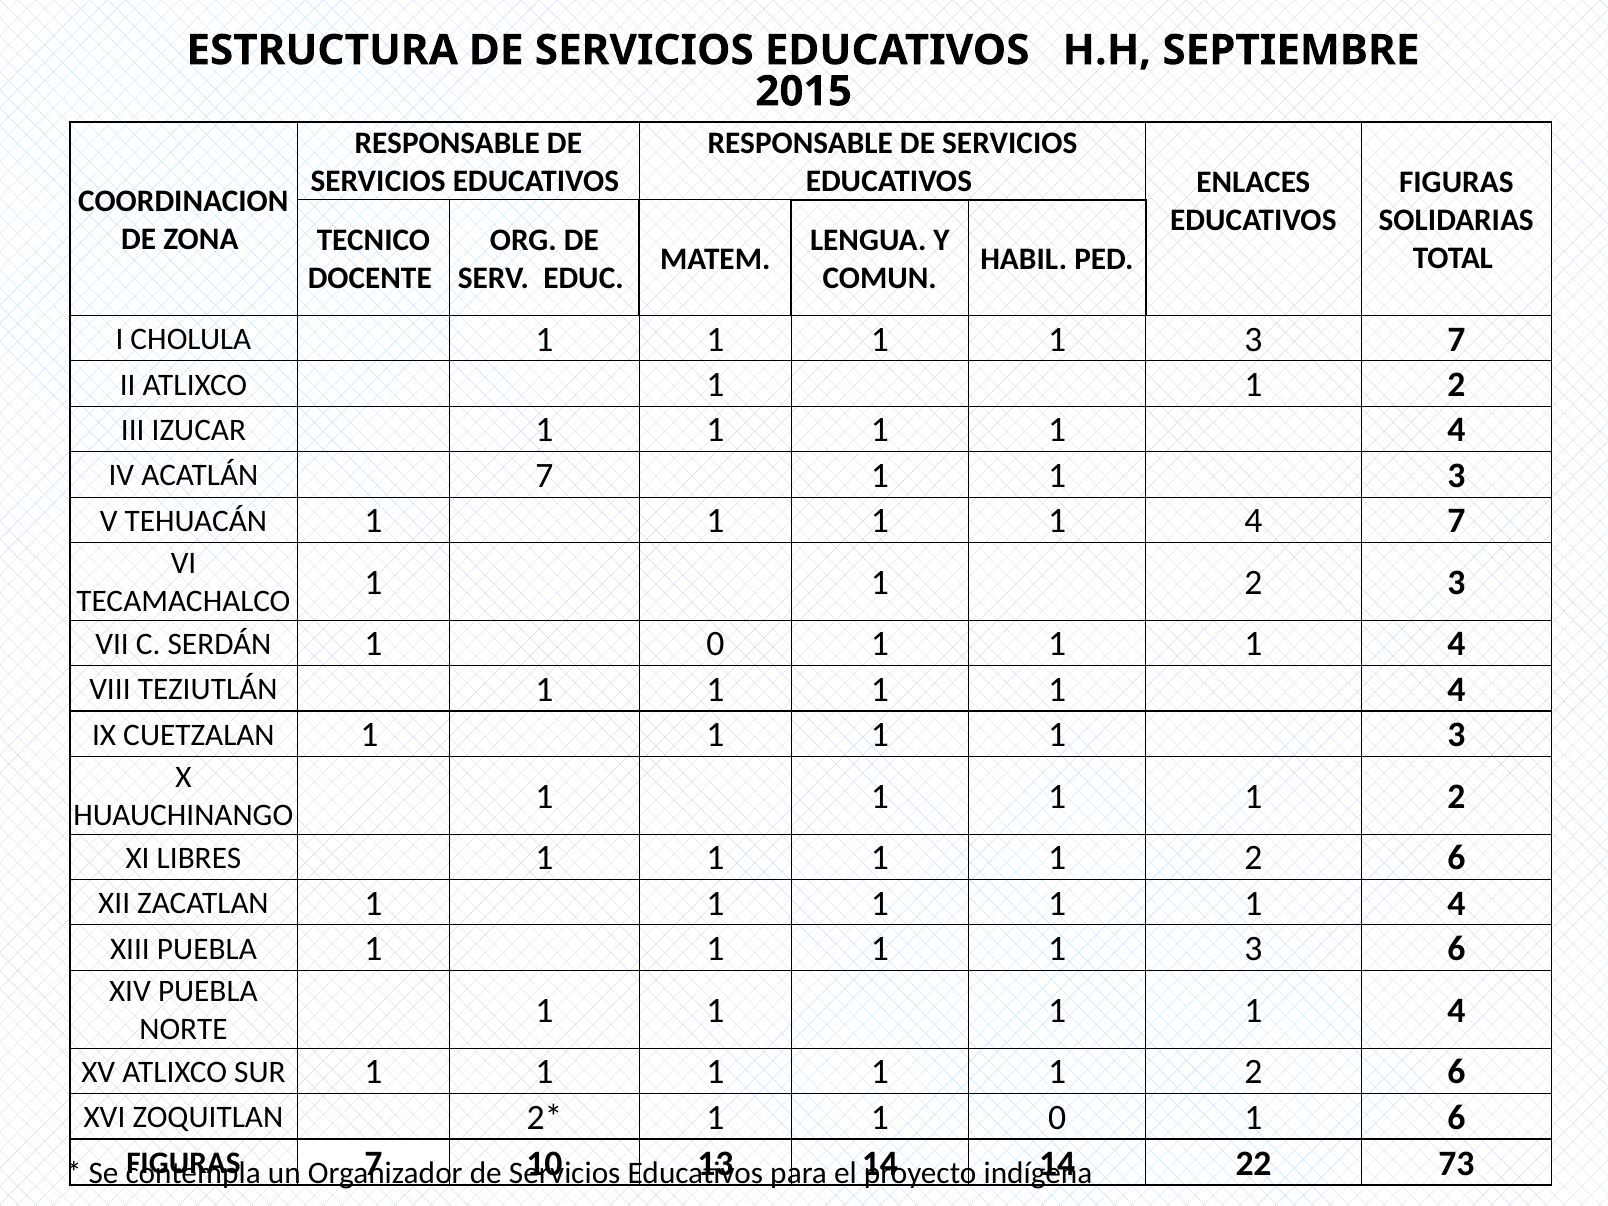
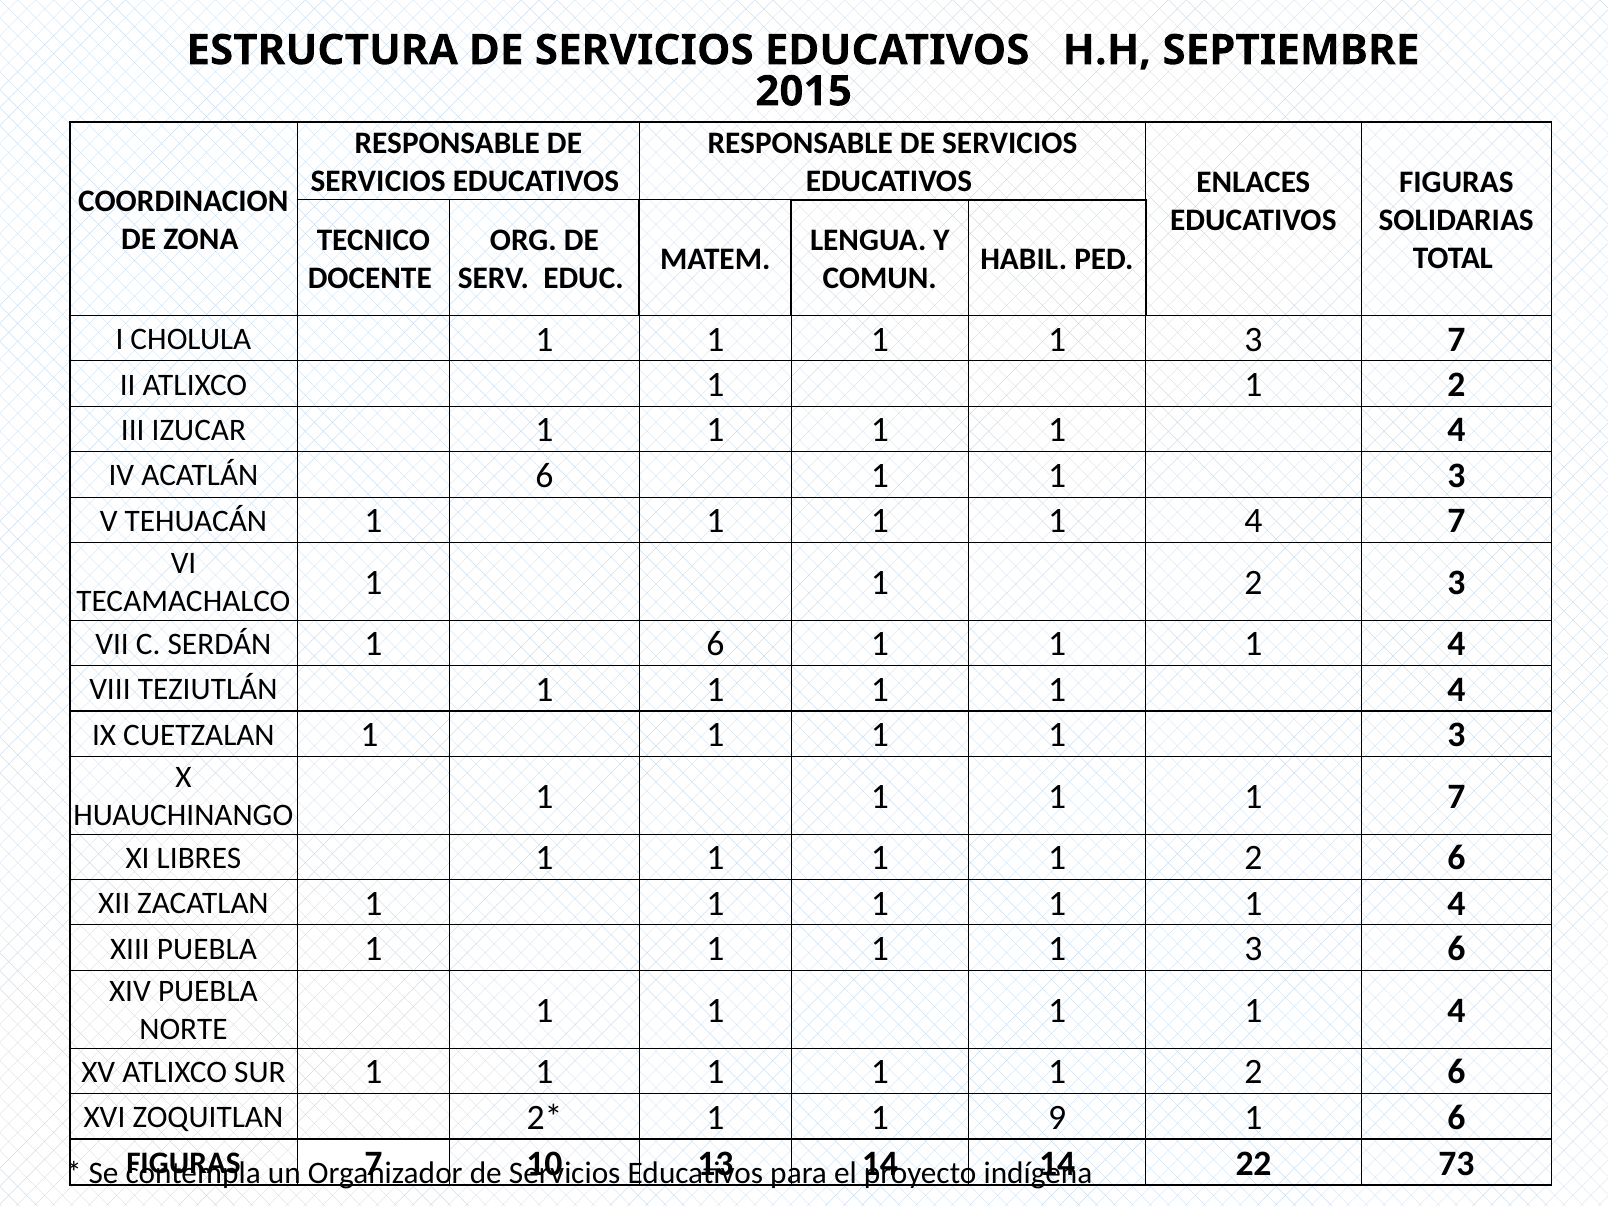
ACATLÁN 7: 7 -> 6
SERDÁN 1 0: 0 -> 6
2 at (1456, 797): 2 -> 7
1 1 0: 0 -> 9
